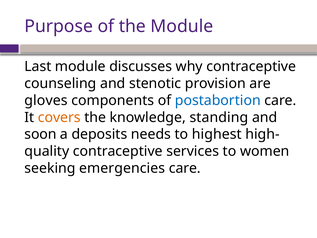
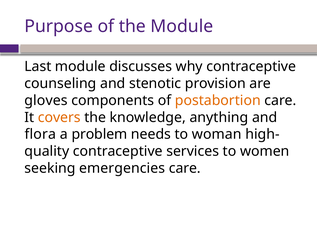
postabortion colour: blue -> orange
standing: standing -> anything
soon: soon -> flora
deposits: deposits -> problem
highest: highest -> woman
